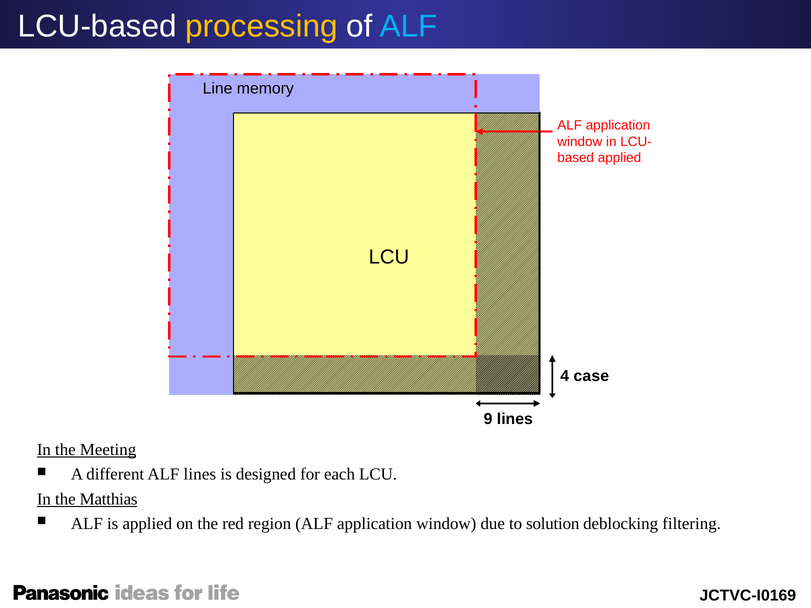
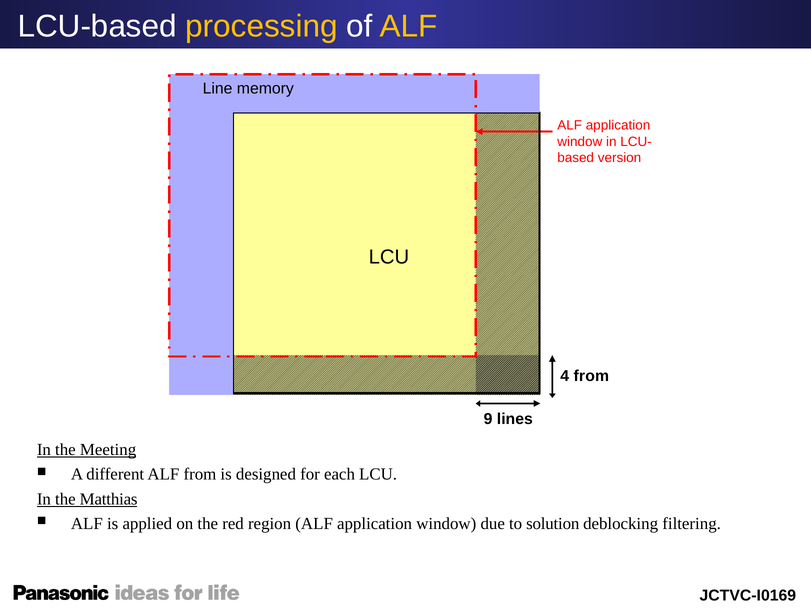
ALF at (408, 26) colour: light blue -> yellow
applied at (620, 158): applied -> version
4 case: case -> from
ALF lines: lines -> from
